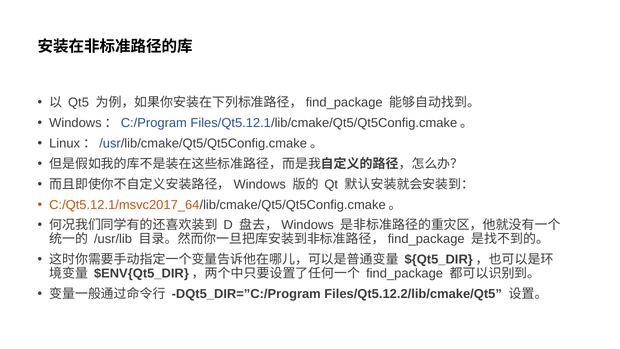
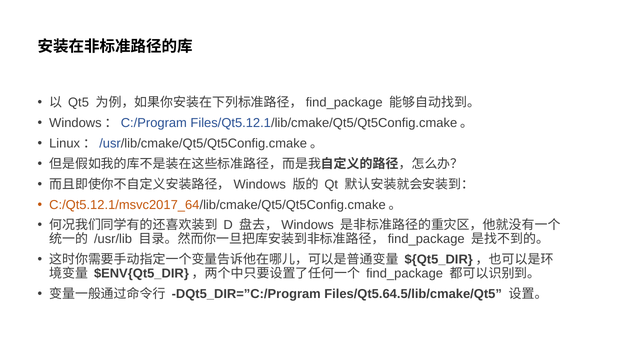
Files/Qt5.12.2/lib/cmake/Qt5: Files/Qt5.12.2/lib/cmake/Qt5 -> Files/Qt5.64.5/lib/cmake/Qt5
